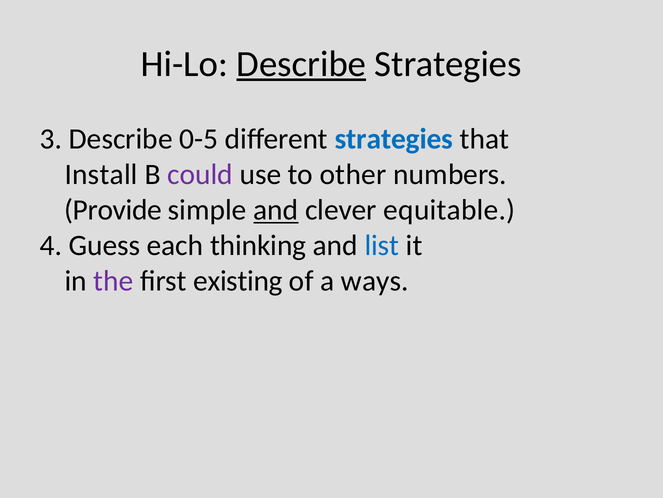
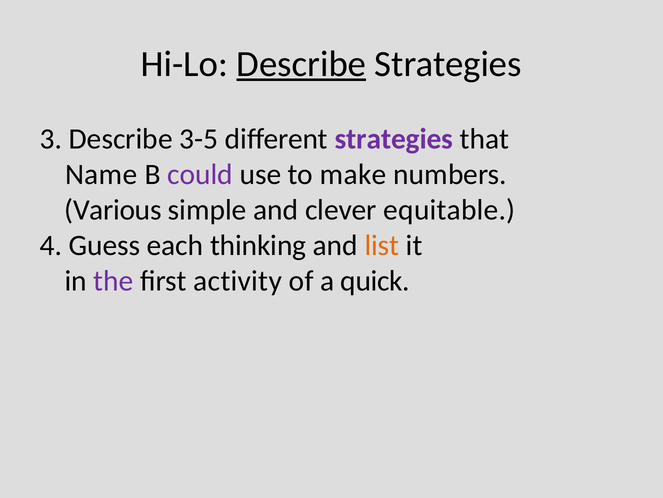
0-5: 0-5 -> 3-5
strategies at (394, 139) colour: blue -> purple
Install: Install -> Name
other: other -> make
Provide: Provide -> Various
and at (276, 210) underline: present -> none
list colour: blue -> orange
existing: existing -> activity
ways: ways -> quick
